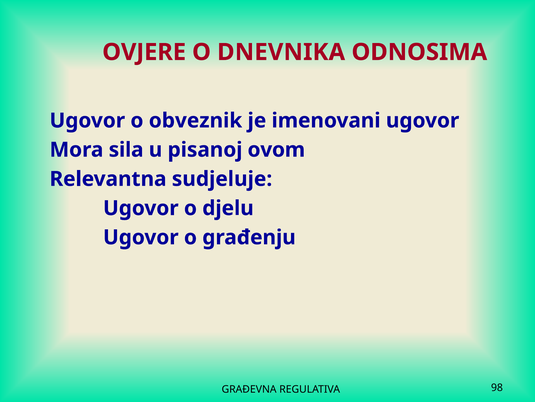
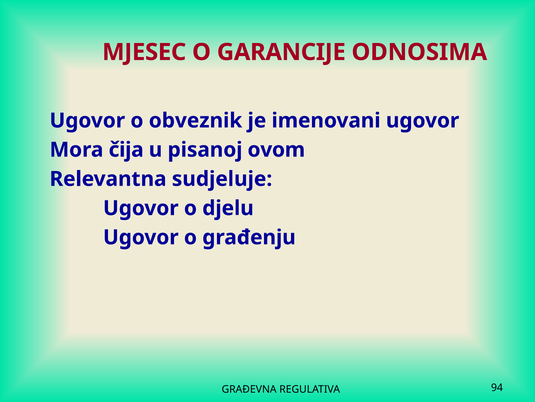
OVJERE: OVJERE -> MJESEC
DNEVNIKA: DNEVNIKA -> GARANCIJE
sila: sila -> čija
98: 98 -> 94
